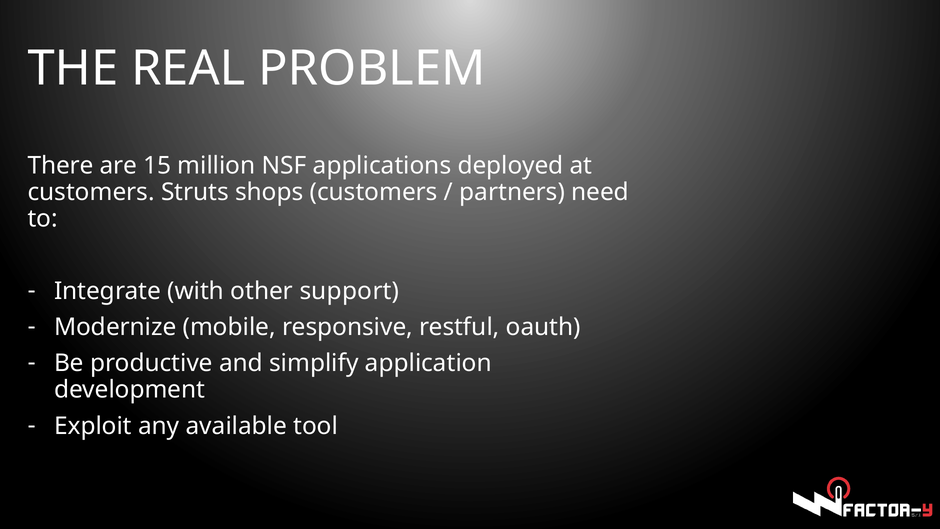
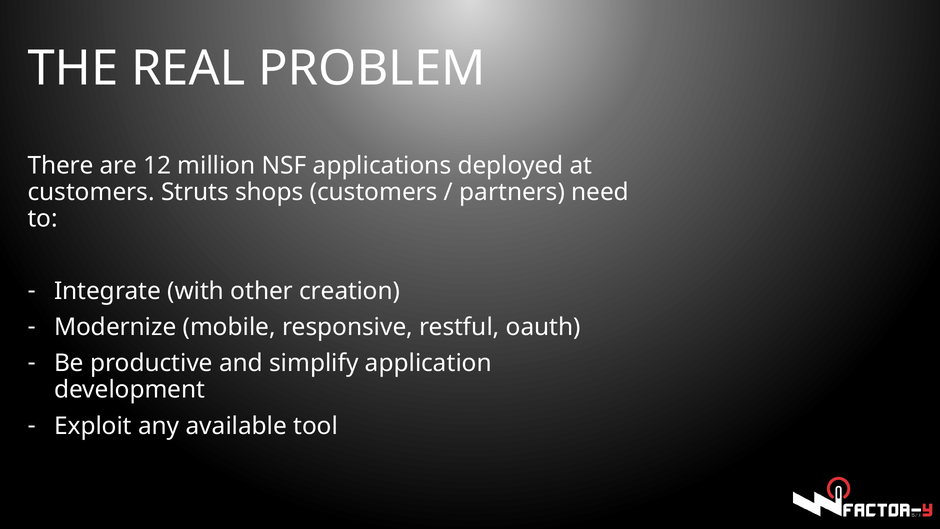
15: 15 -> 12
support: support -> creation
